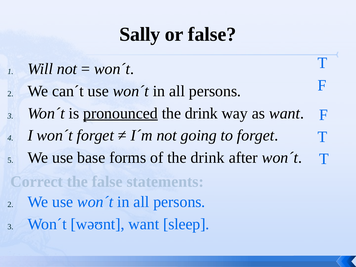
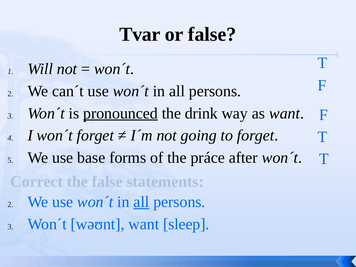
Sally: Sally -> Tvar
of the drink: drink -> práce
all at (141, 202) underline: none -> present
